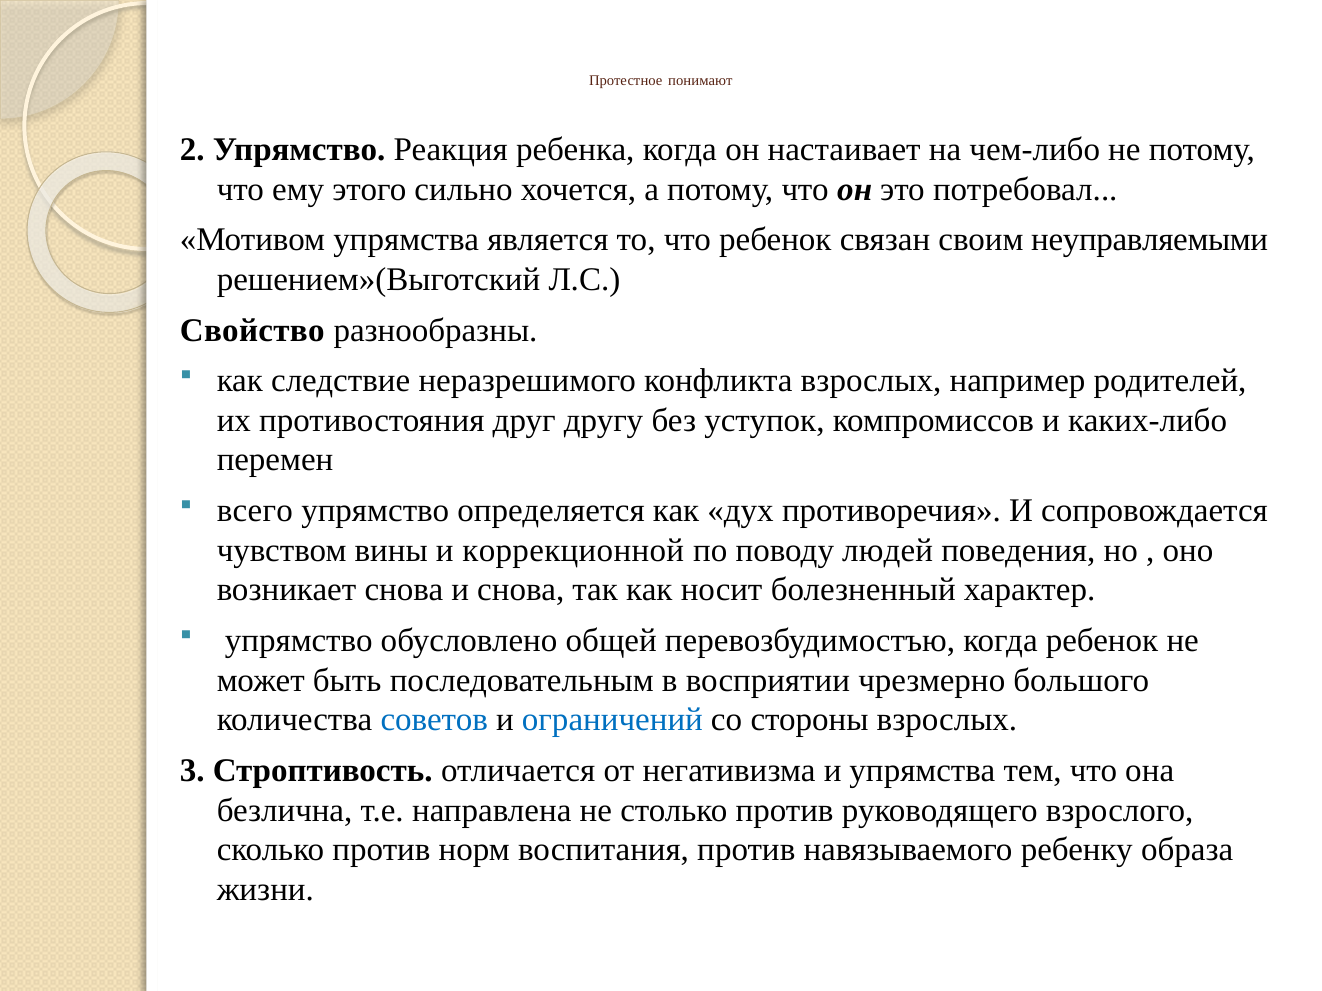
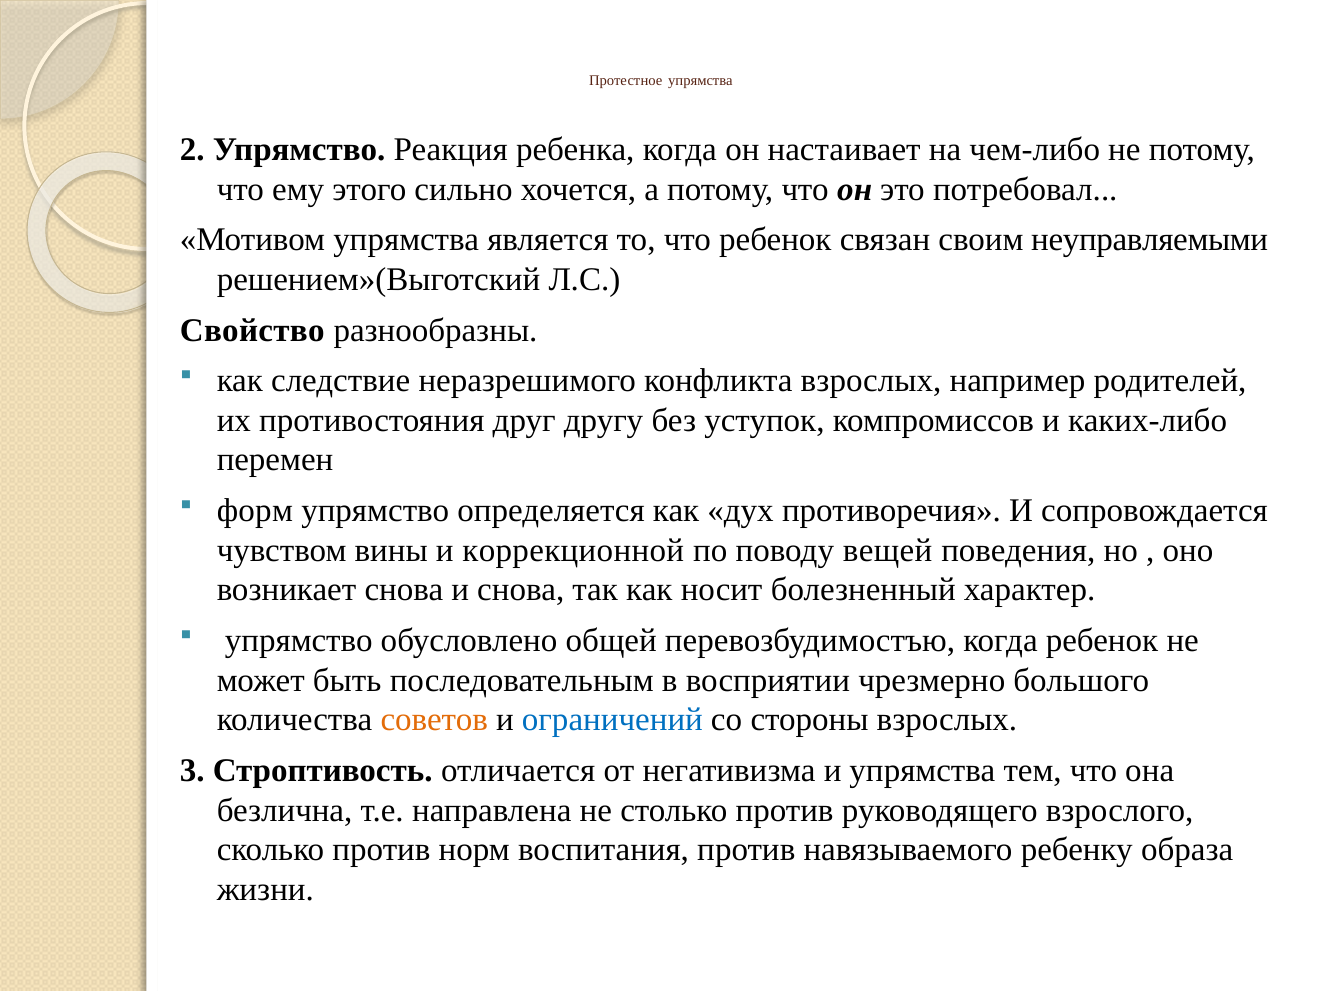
Протестное понимают: понимают -> упрямства
всего: всего -> форм
людей: людей -> вещей
советов colour: blue -> orange
